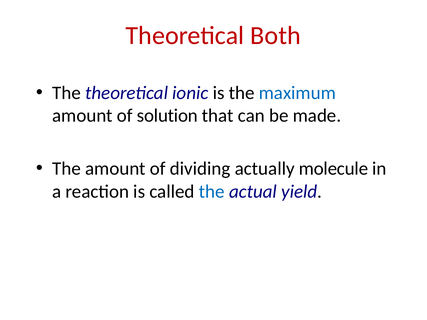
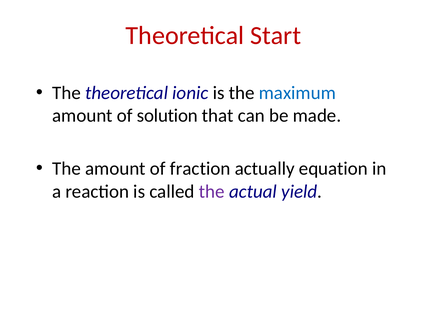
Both: Both -> Start
dividing: dividing -> fraction
molecule: molecule -> equation
the at (212, 192) colour: blue -> purple
